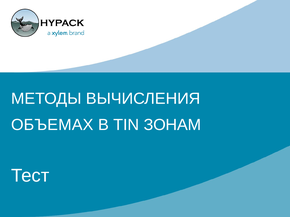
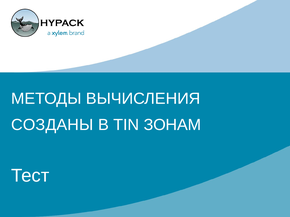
ОБЪЕМАХ: ОБЪЕМАХ -> СОЗДАНЫ
